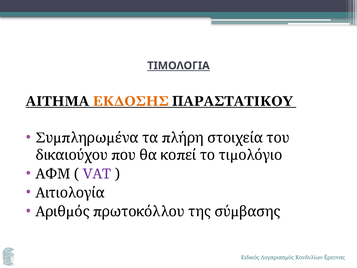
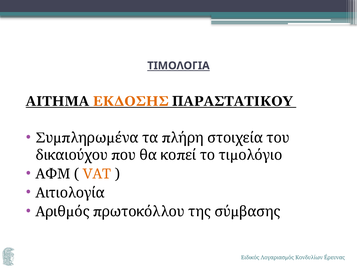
VAT colour: purple -> orange
